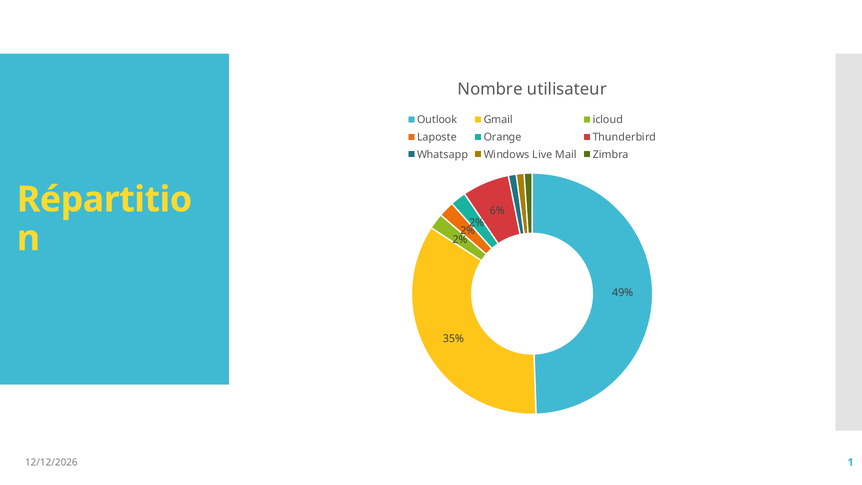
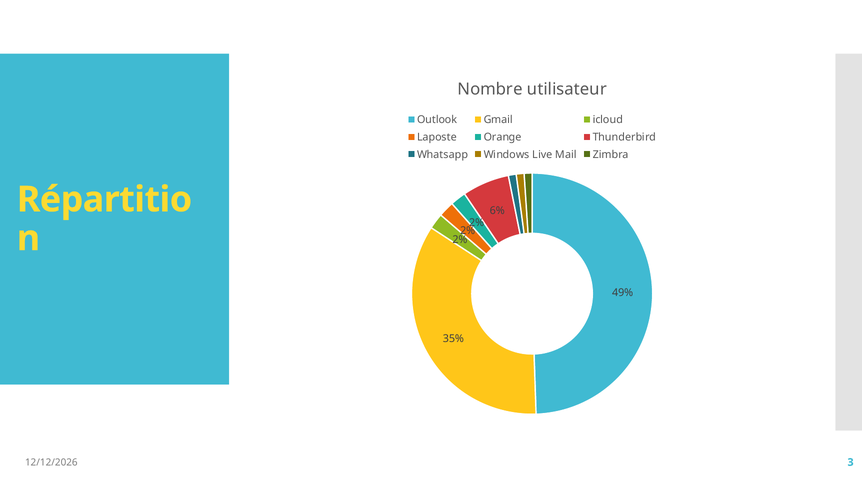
1: 1 -> 3
